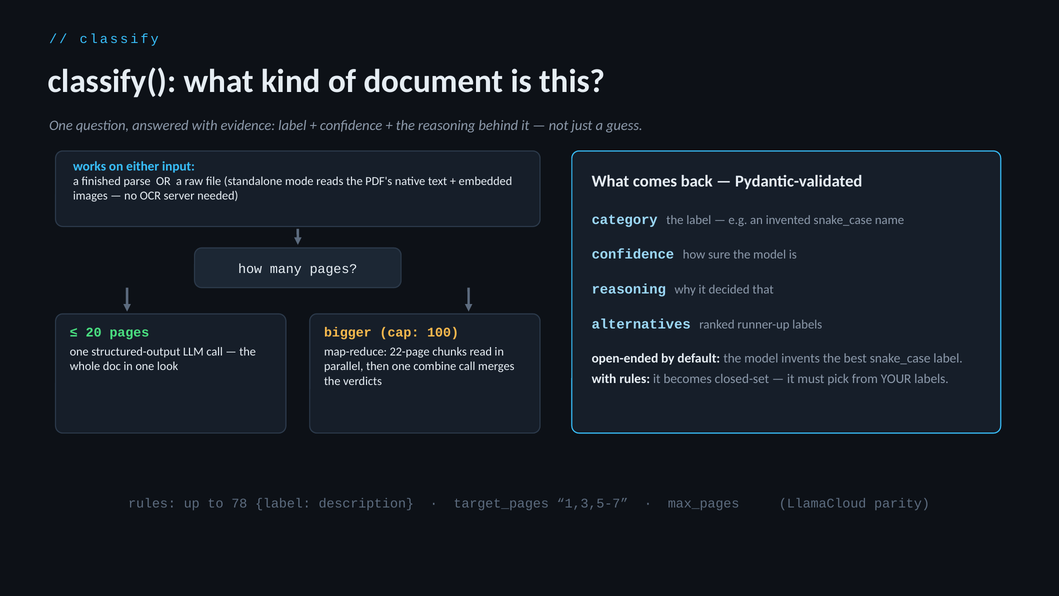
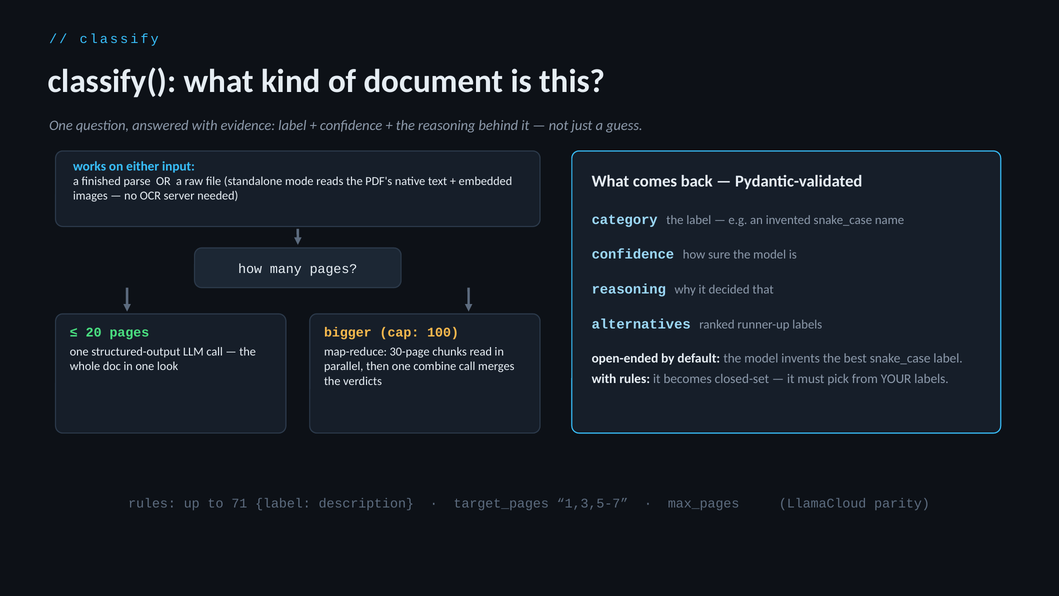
22-page: 22-page -> 30-page
78: 78 -> 71
